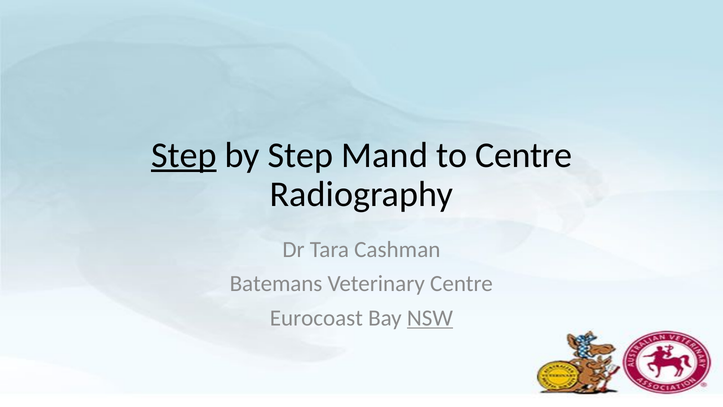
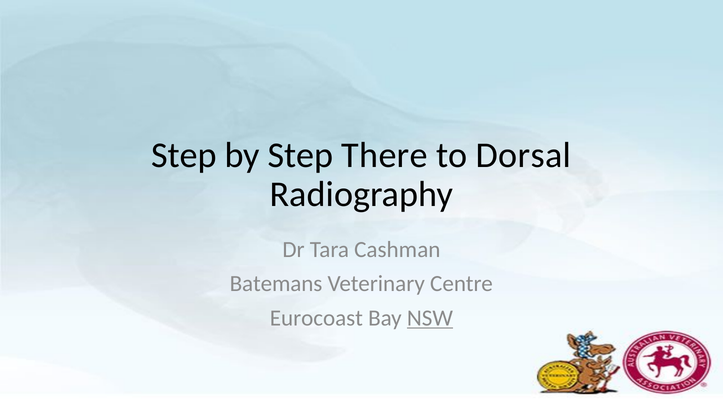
Step at (184, 155) underline: present -> none
Mand: Mand -> There
to Centre: Centre -> Dorsal
